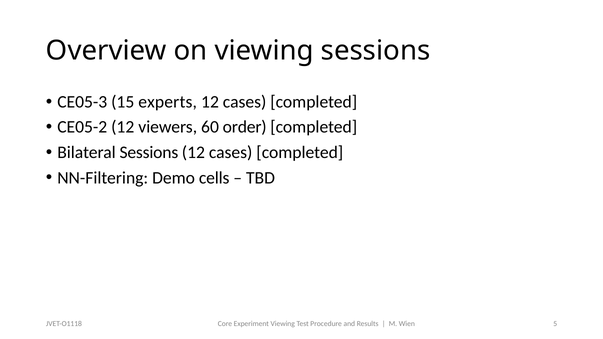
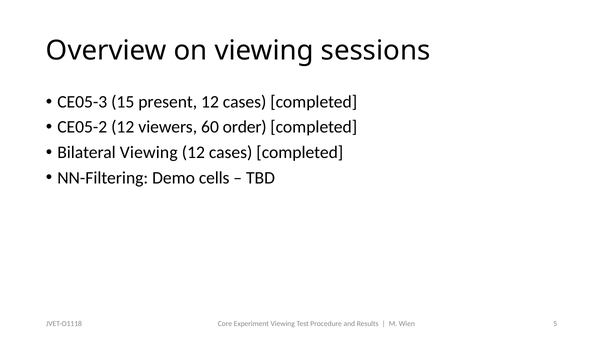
experts: experts -> present
Bilateral Sessions: Sessions -> Viewing
